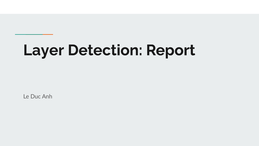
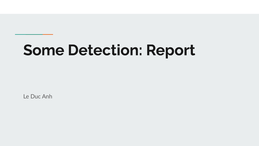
Layer: Layer -> Some
